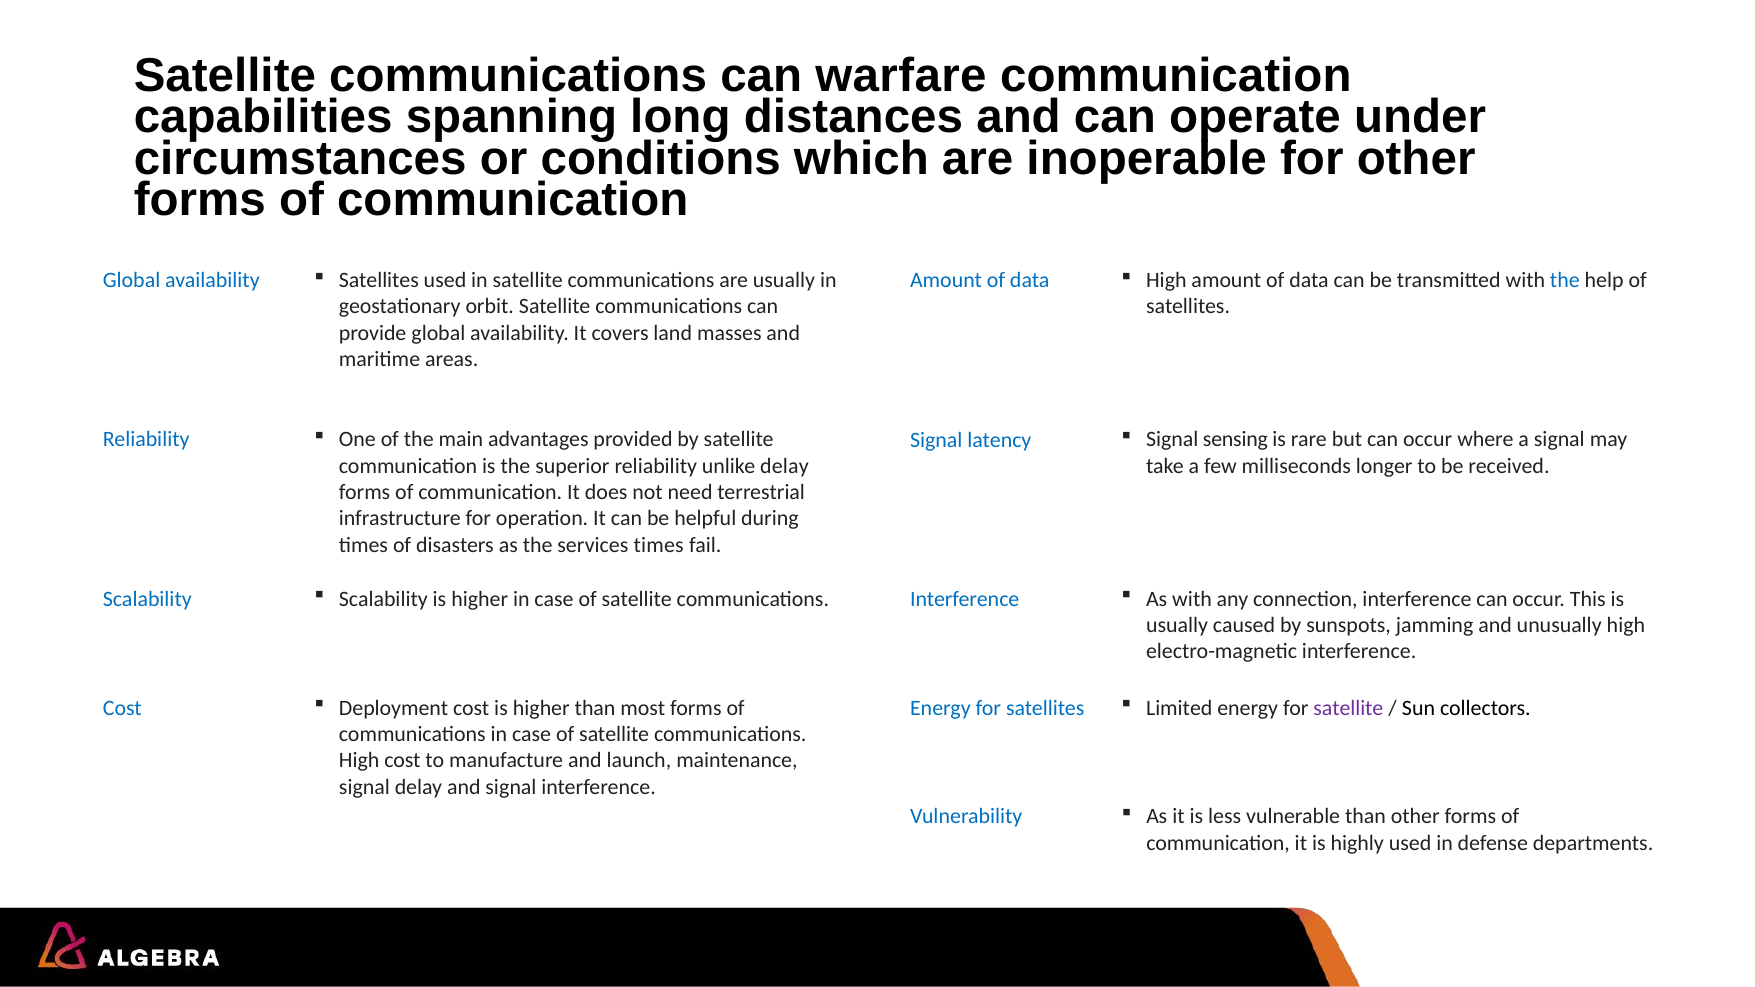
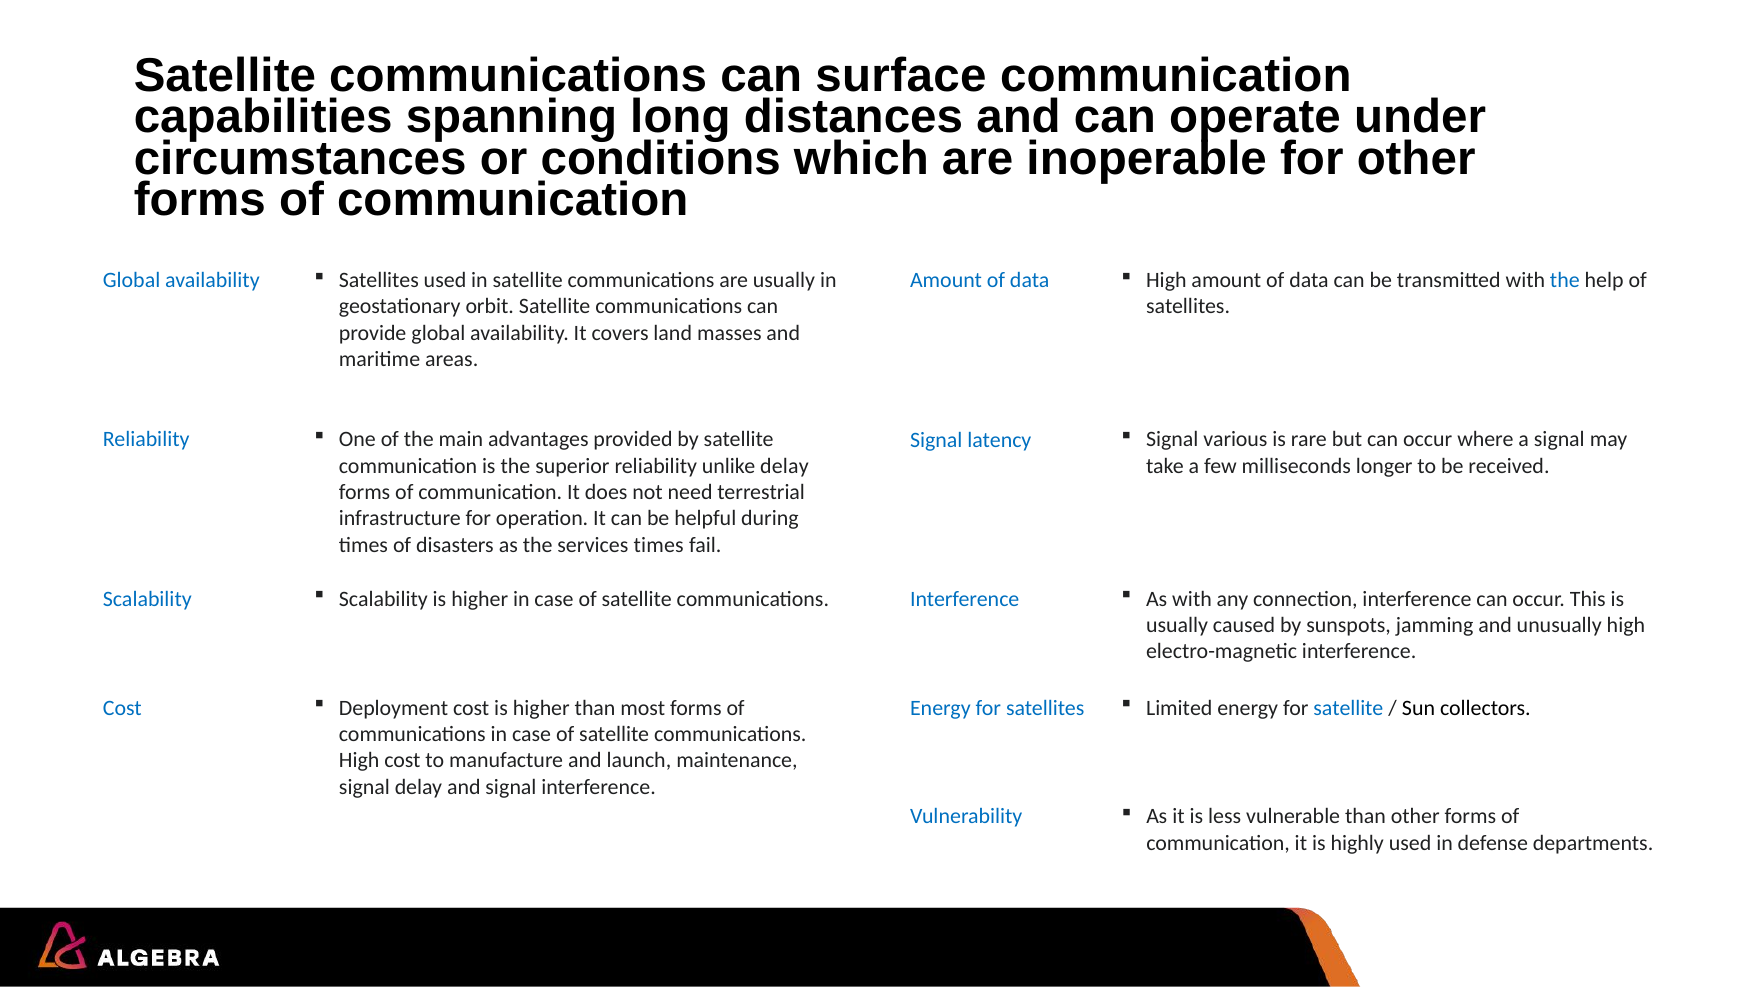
warfare: warfare -> surface
sensing: sensing -> various
satellite at (1348, 708) colour: purple -> blue
